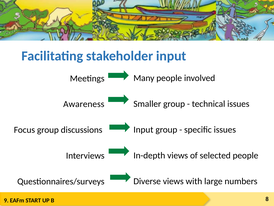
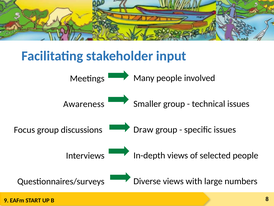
Input at (143, 129): Input -> Draw
